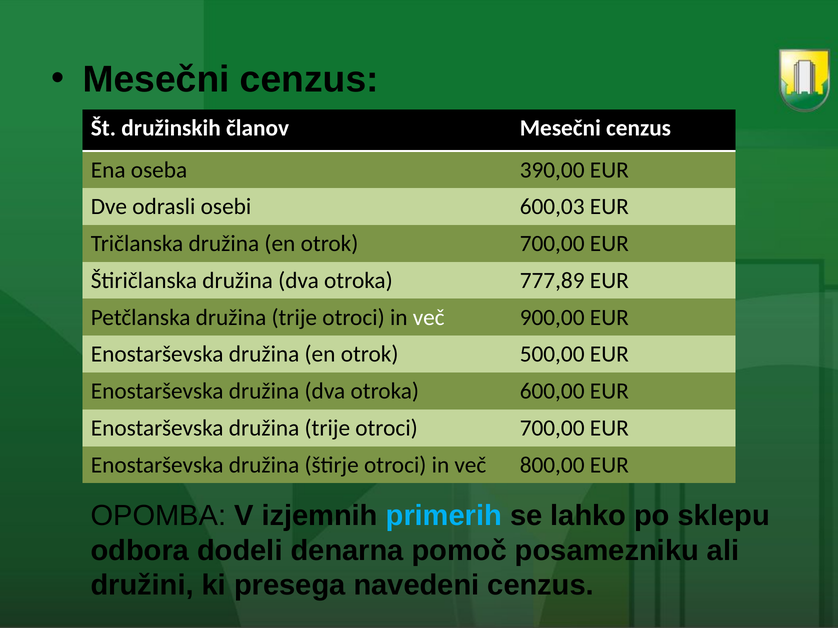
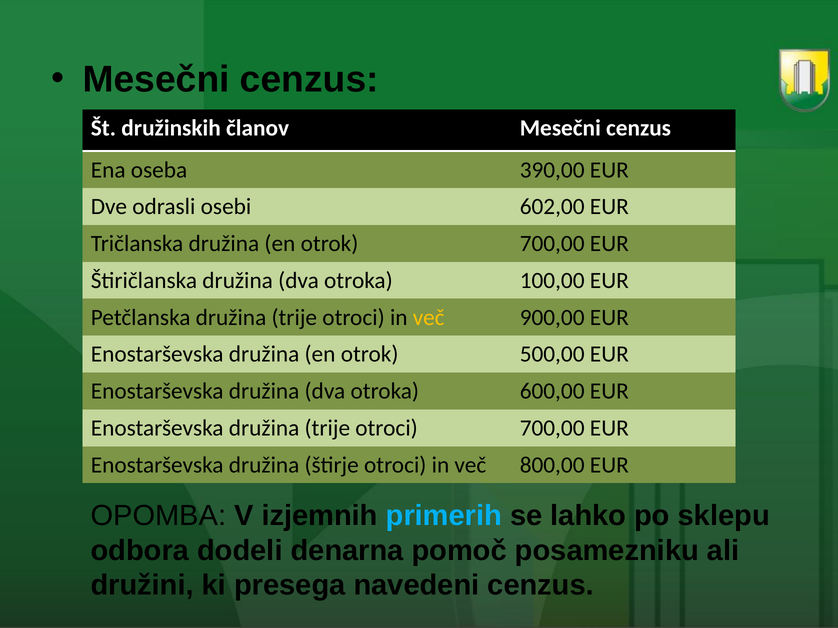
600,03: 600,03 -> 602,00
777,89: 777,89 -> 100,00
več at (429, 318) colour: white -> yellow
